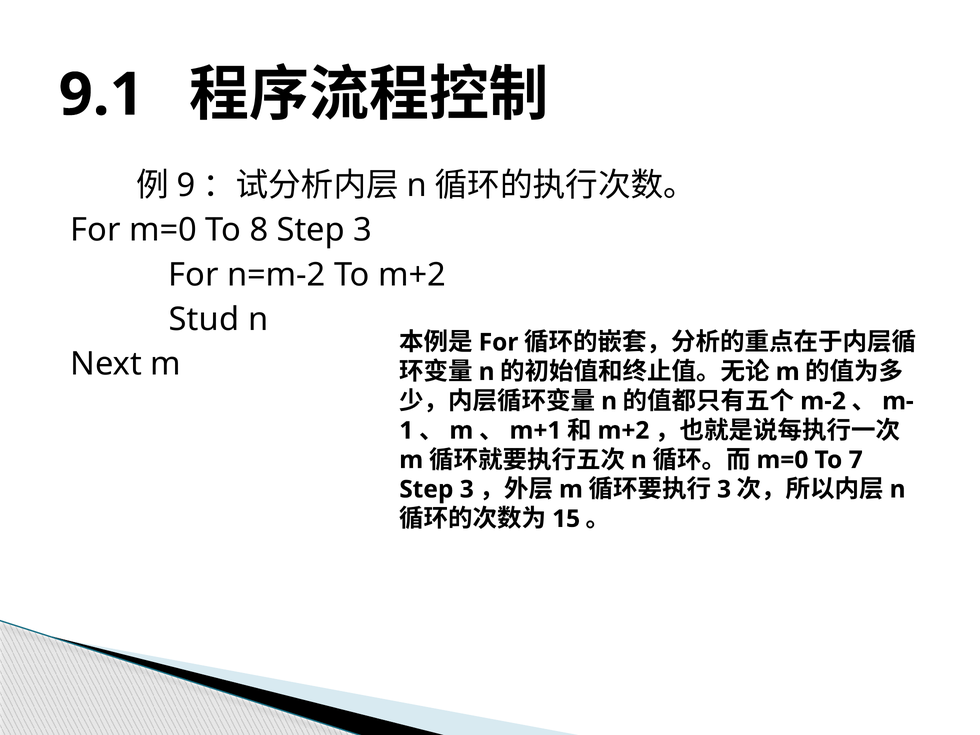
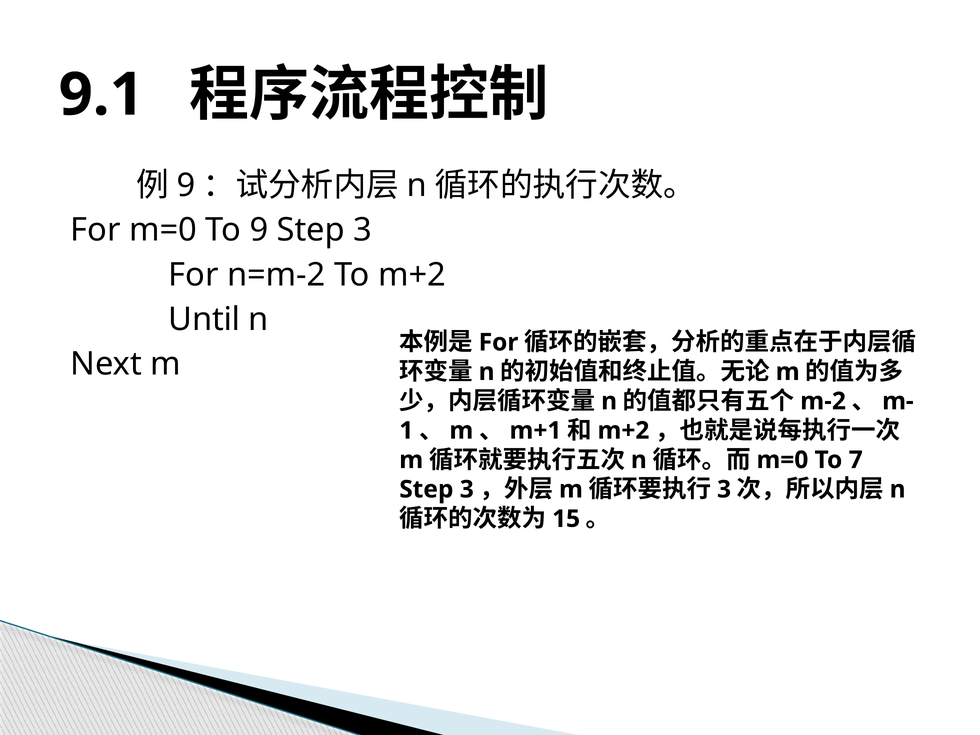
To 8: 8 -> 9
Stud: Stud -> Until
